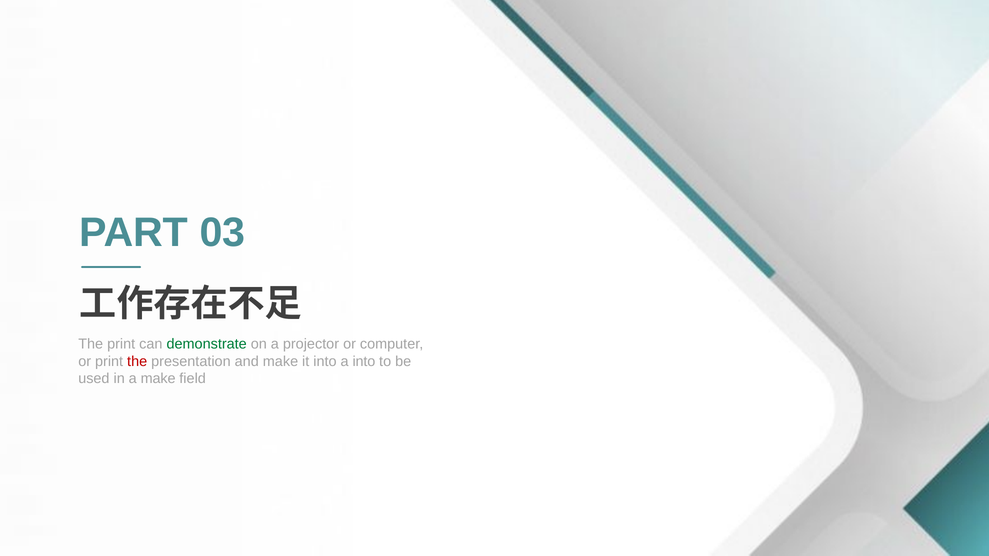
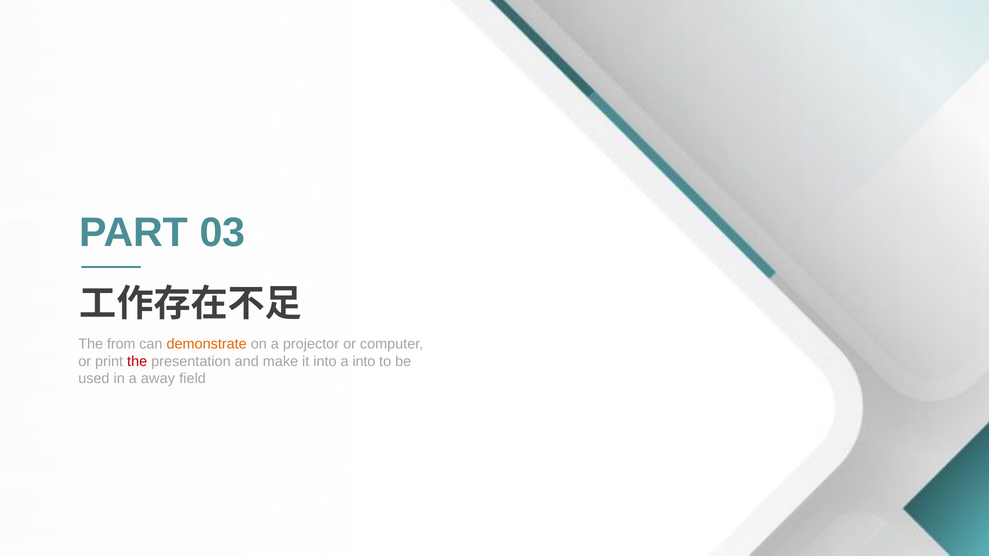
The print: print -> from
demonstrate colour: green -> orange
a make: make -> away
